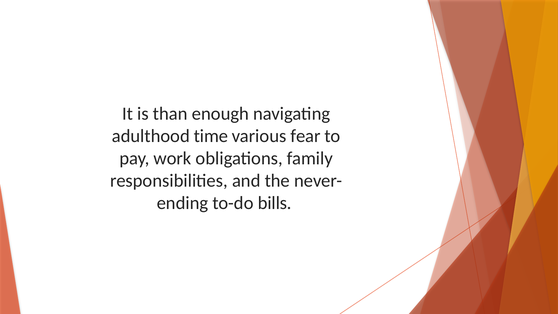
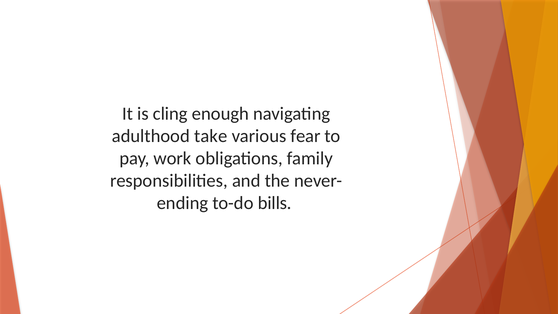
than: than -> cling
time: time -> take
